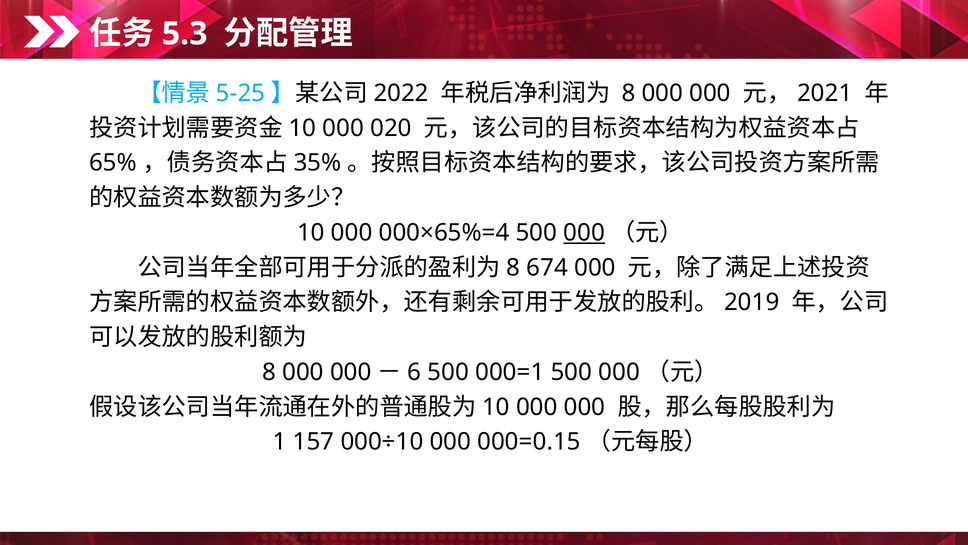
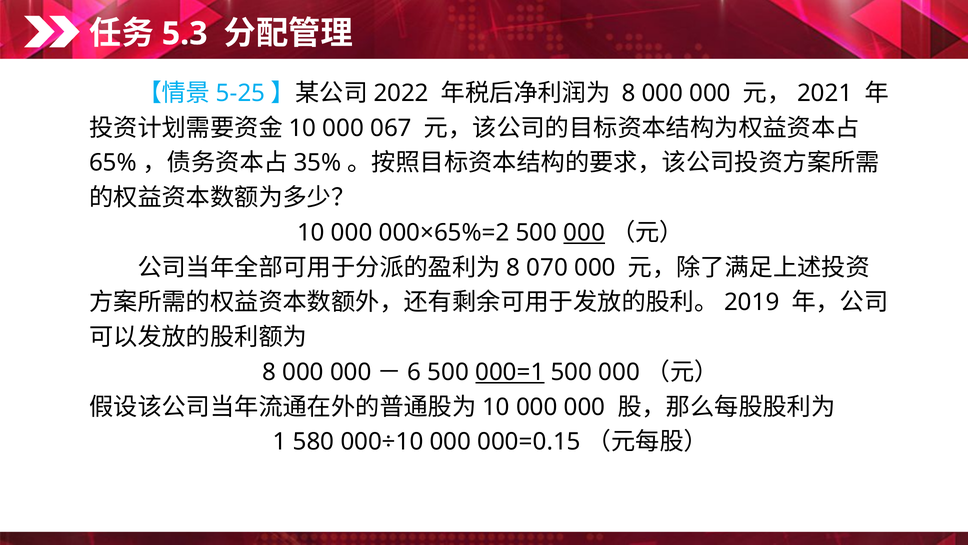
020: 020 -> 067
000×65%=4: 000×65%=4 -> 000×65%=2
674: 674 -> 070
000=1 underline: none -> present
157: 157 -> 580
